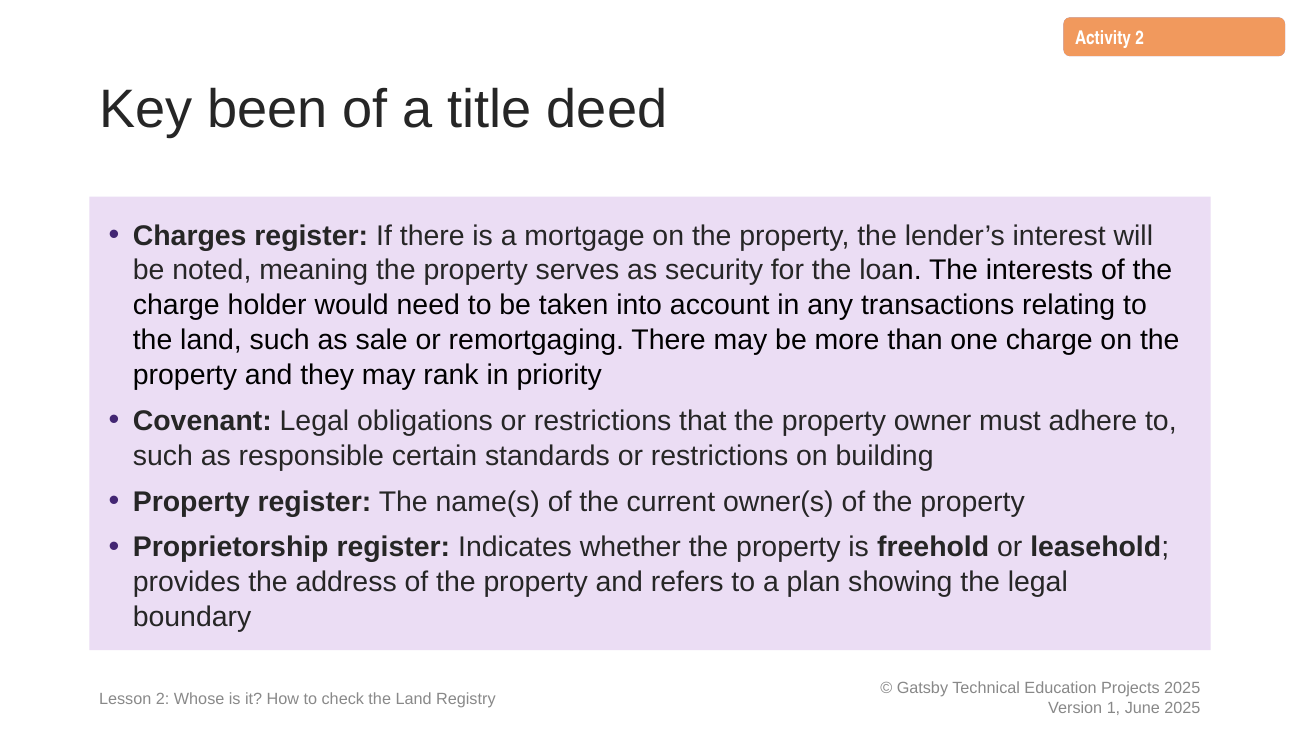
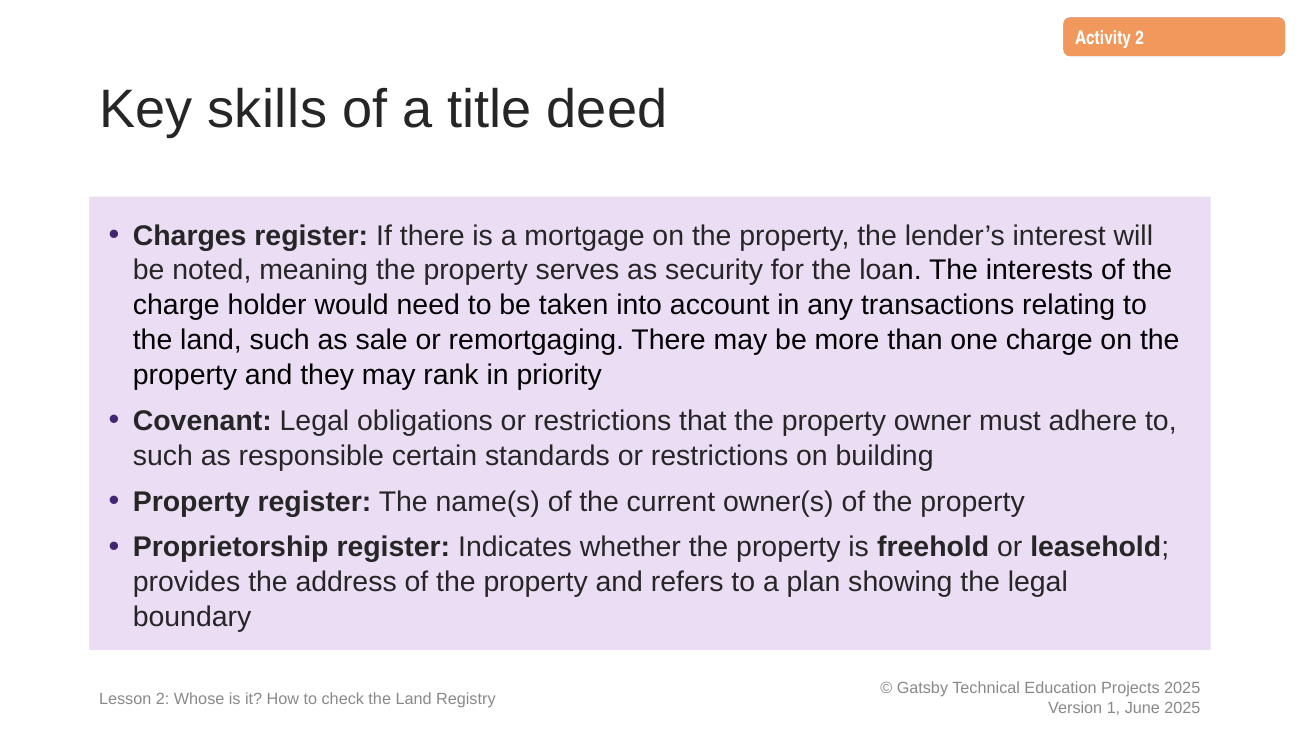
been: been -> skills
